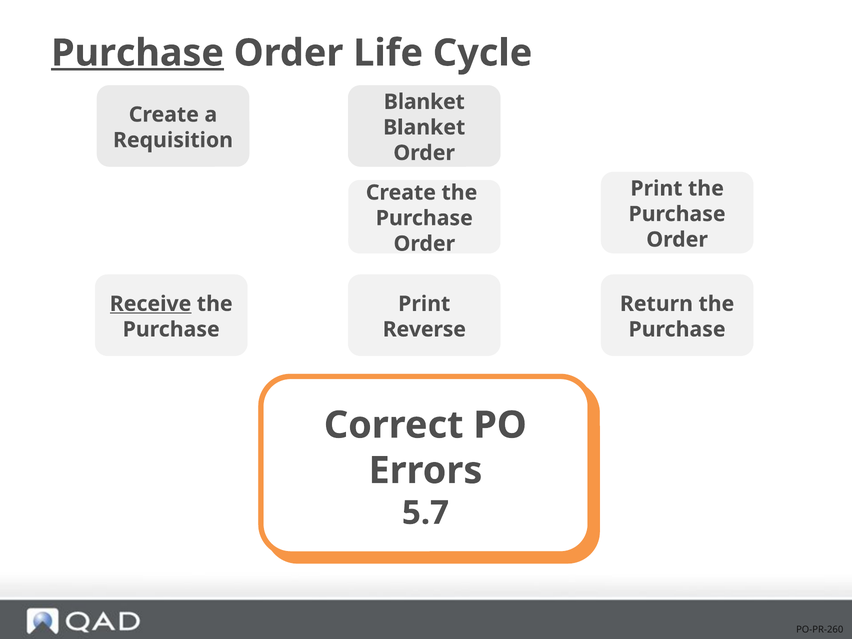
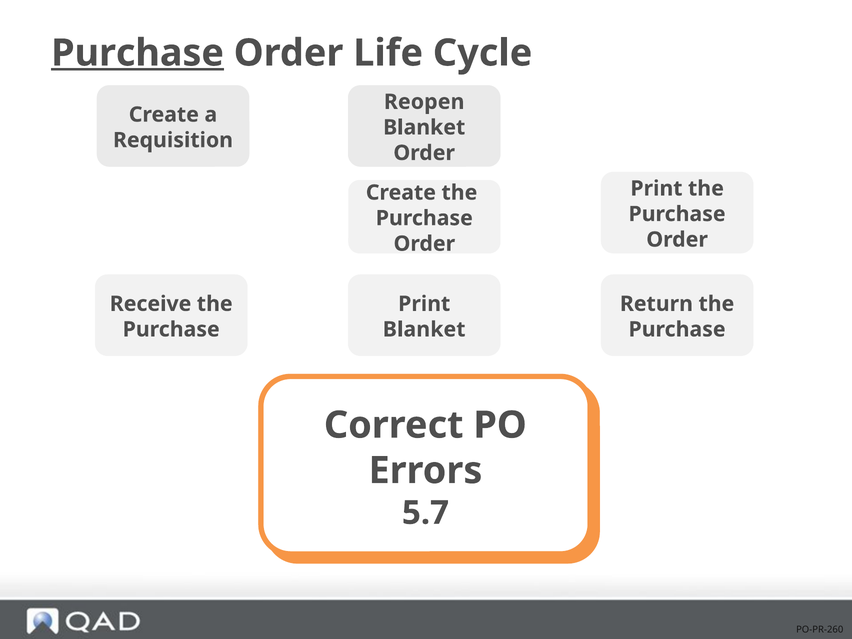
Blanket at (424, 102): Blanket -> Reopen
Receive underline: present -> none
Reverse at (424, 329): Reverse -> Blanket
